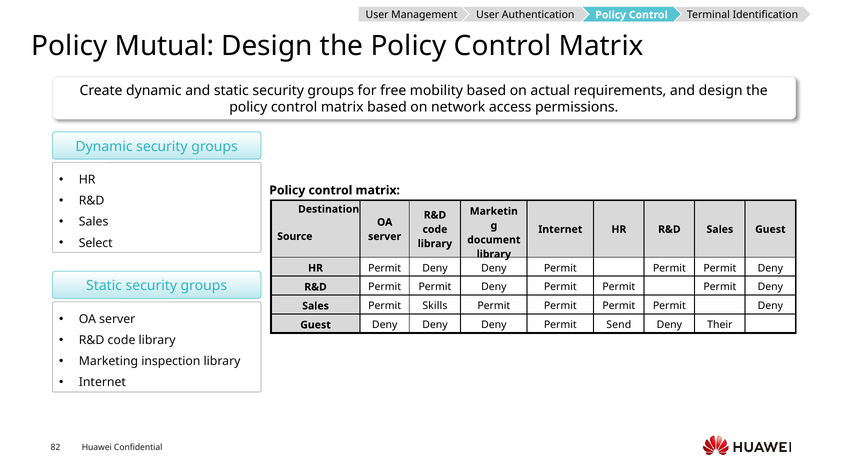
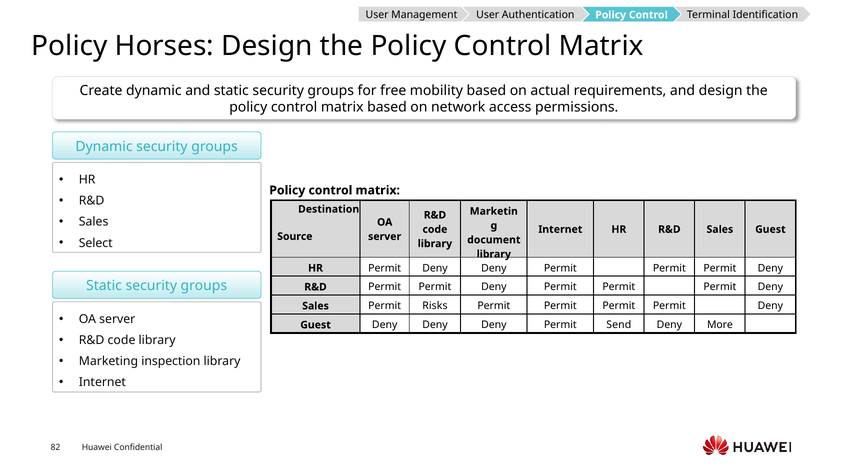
Mutual: Mutual -> Horses
Skills: Skills -> Risks
Their: Their -> More
